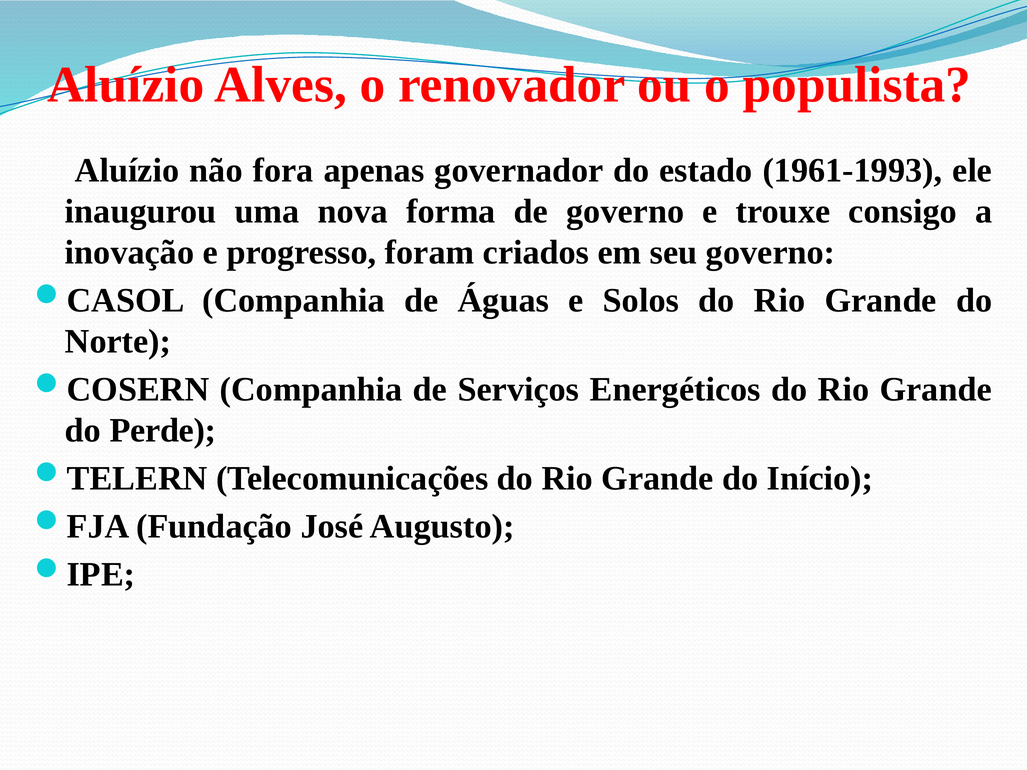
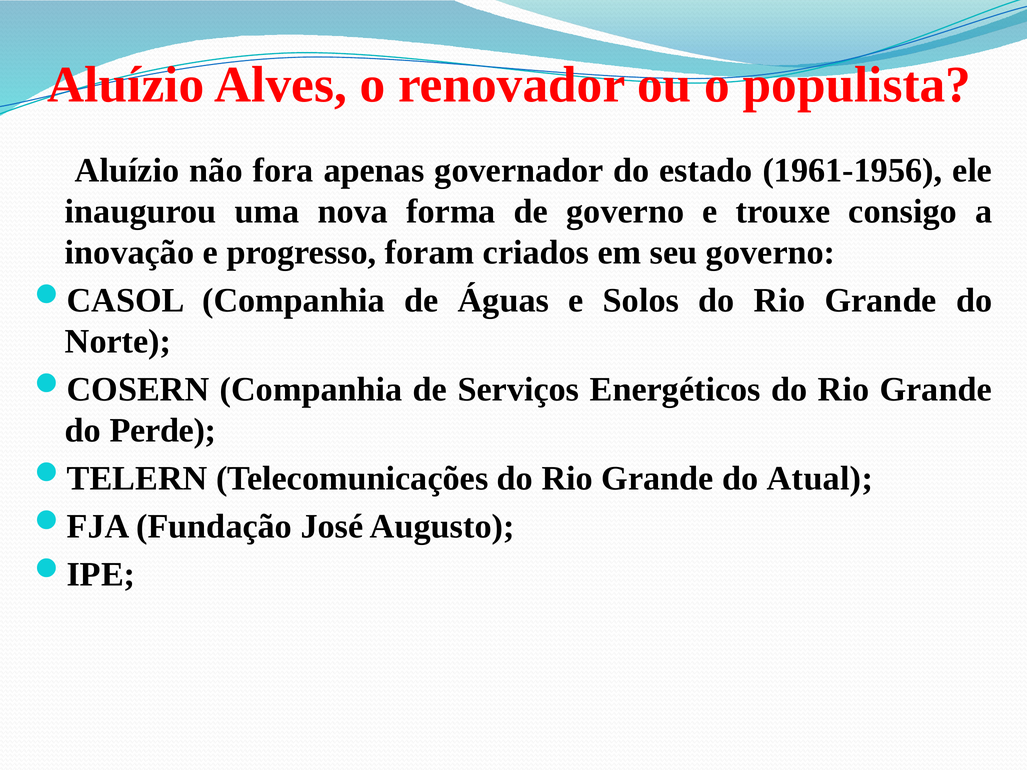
1961-1993: 1961-1993 -> 1961-1956
Início: Início -> Atual
